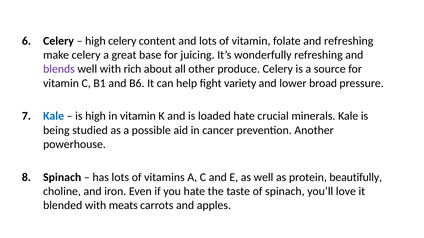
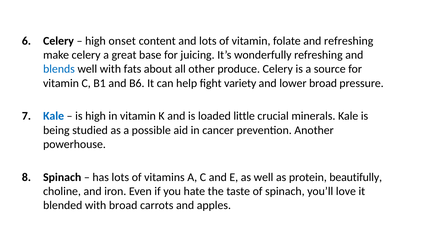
high celery: celery -> onset
blends colour: purple -> blue
rich: rich -> fats
loaded hate: hate -> little
with meats: meats -> broad
